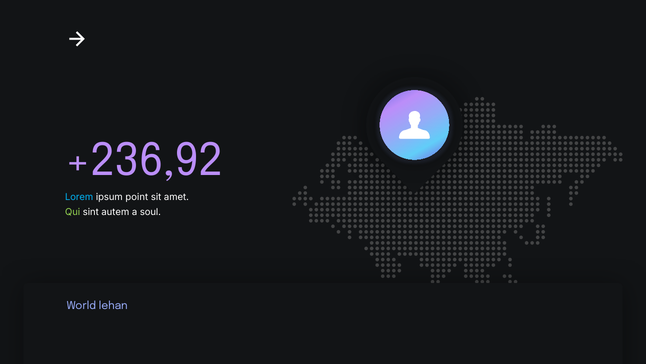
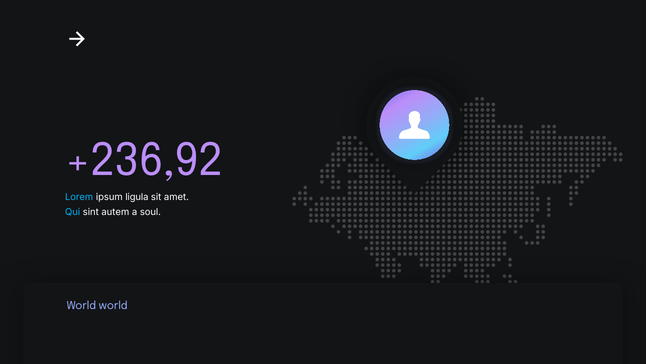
point: point -> ligula
Qui colour: light green -> light blue
World lehan: lehan -> world
